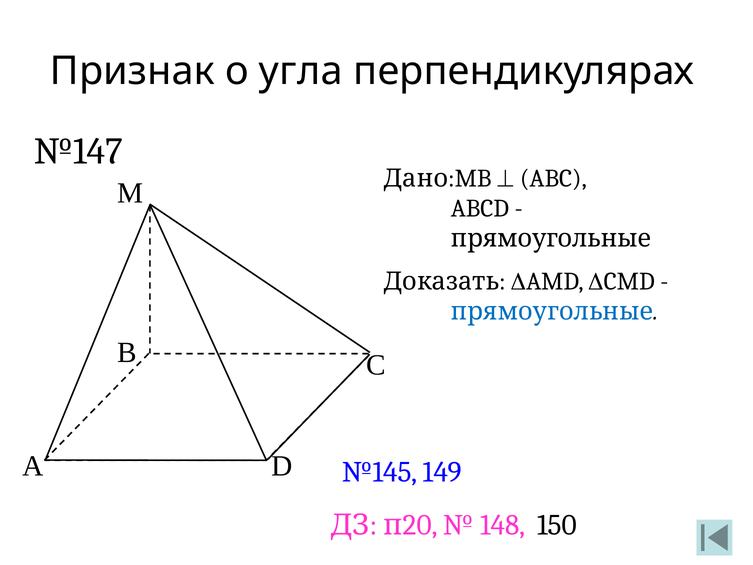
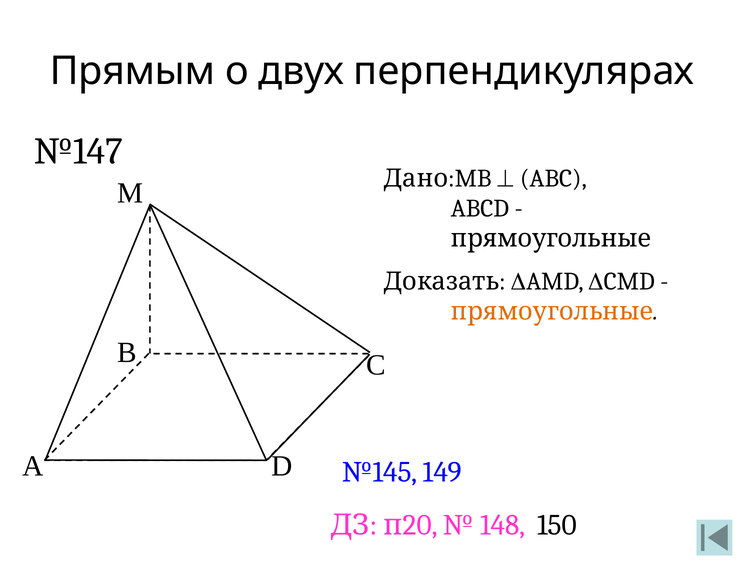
Признак: Признак -> Прямым
угла: угла -> двух
прямоугольные at (552, 311) colour: blue -> orange
